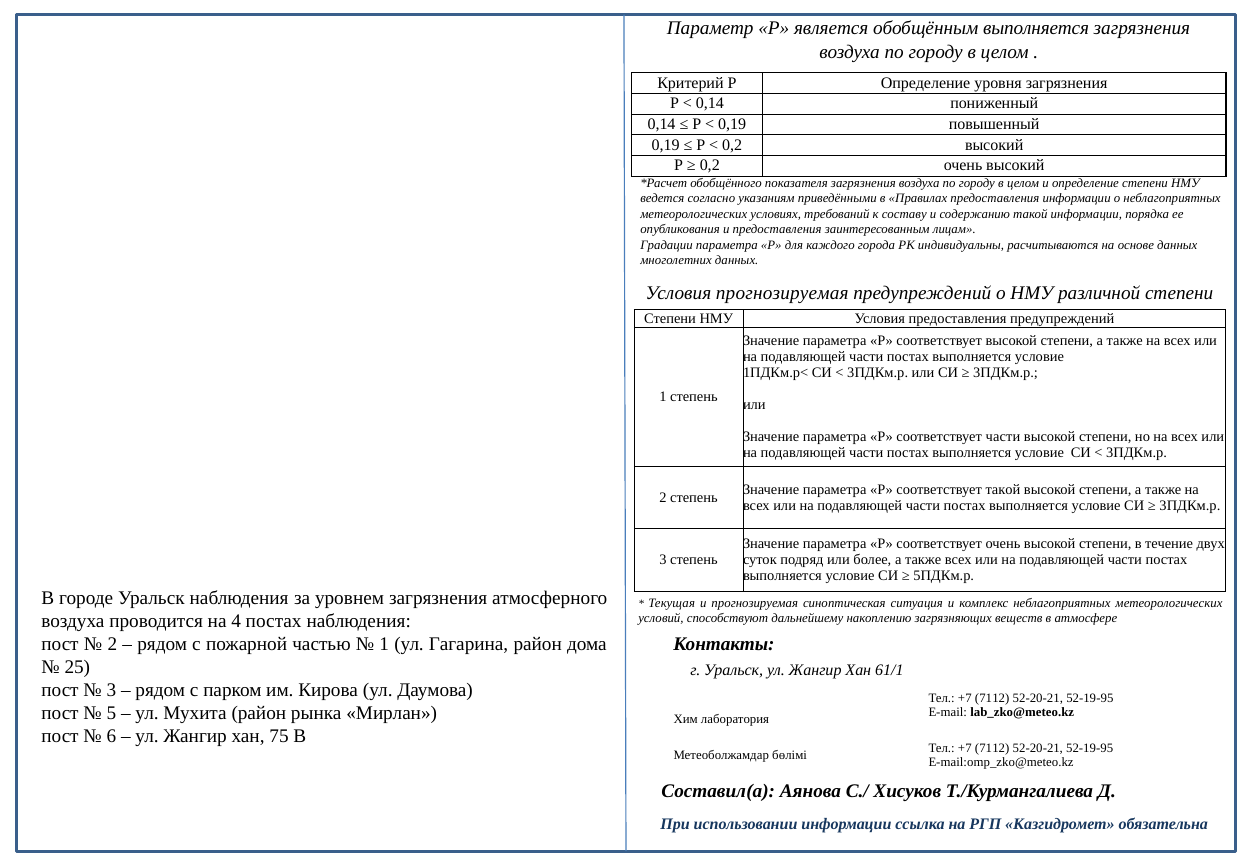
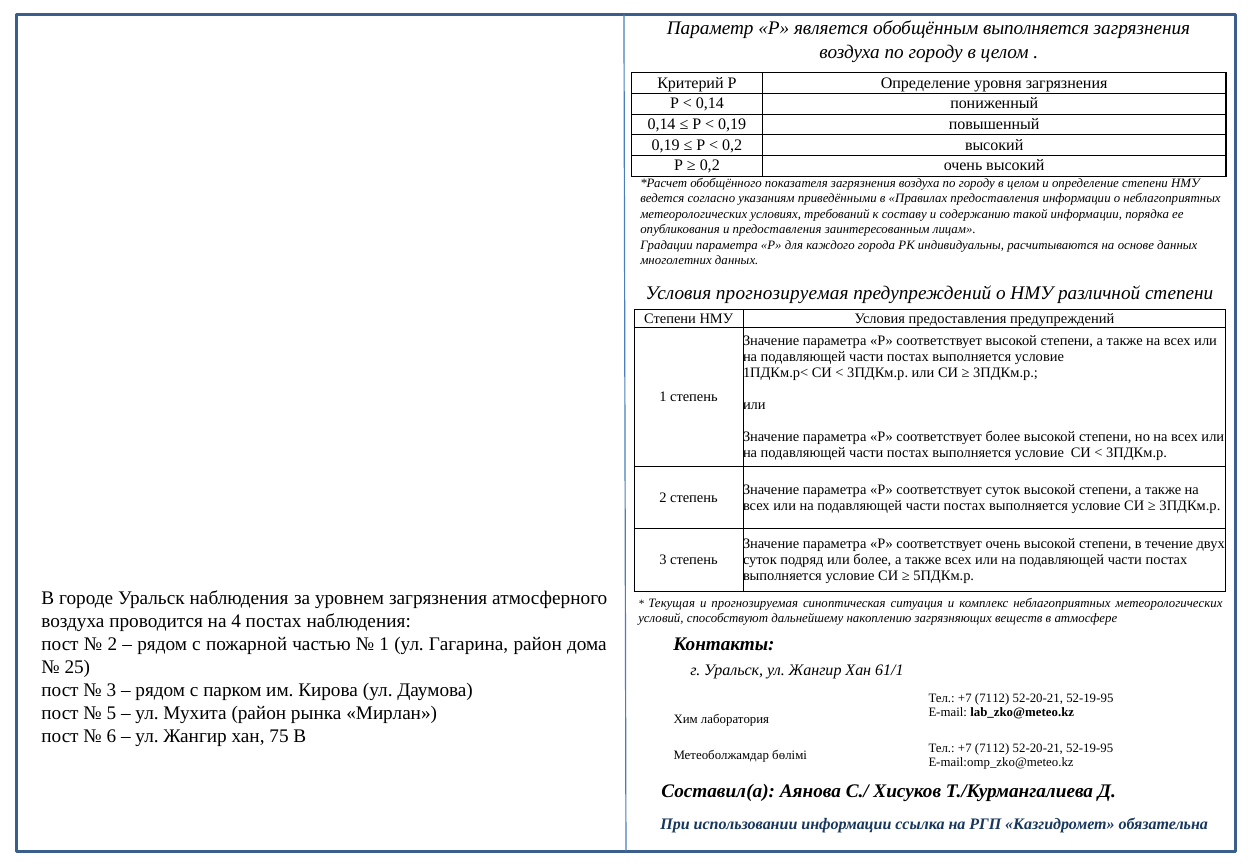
соответствует части: части -> более
соответствует такой: такой -> суток
